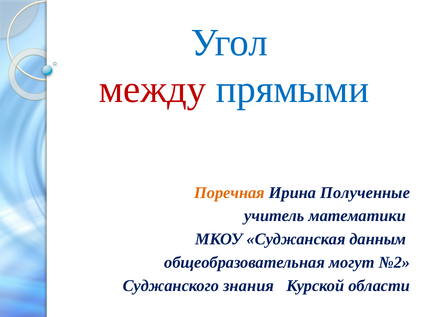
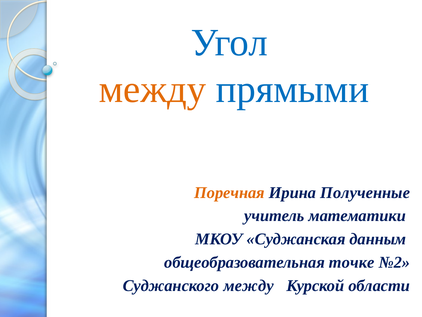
между at (152, 89) colour: red -> orange
могут: могут -> точке
Суджанского знания: знания -> между
